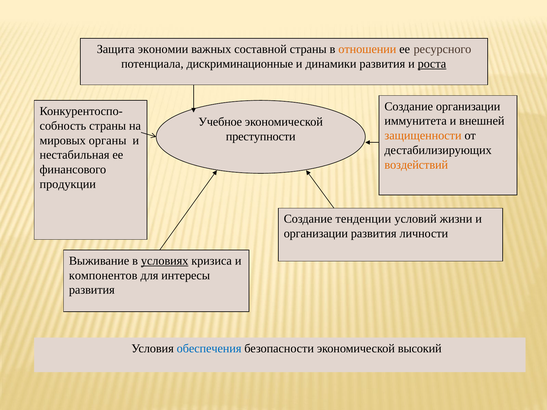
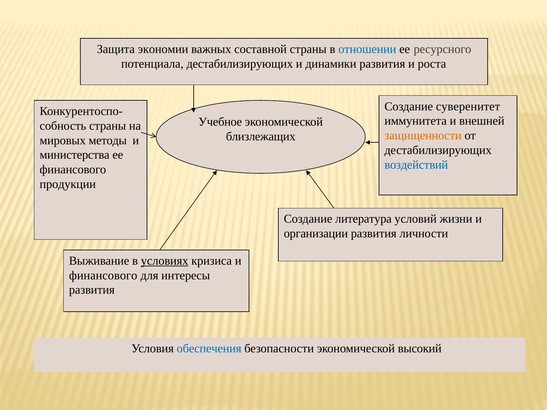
отношении colour: orange -> blue
потенциала дискриминационные: дискриминационные -> дестабилизирующих
роста underline: present -> none
Создание организации: организации -> суверенитет
преступности: преступности -> близлежащих
органы: органы -> методы
нестабильная: нестабильная -> министерства
воздействий colour: orange -> blue
тенденции: тенденции -> литература
компонентов at (103, 276): компонентов -> финансового
